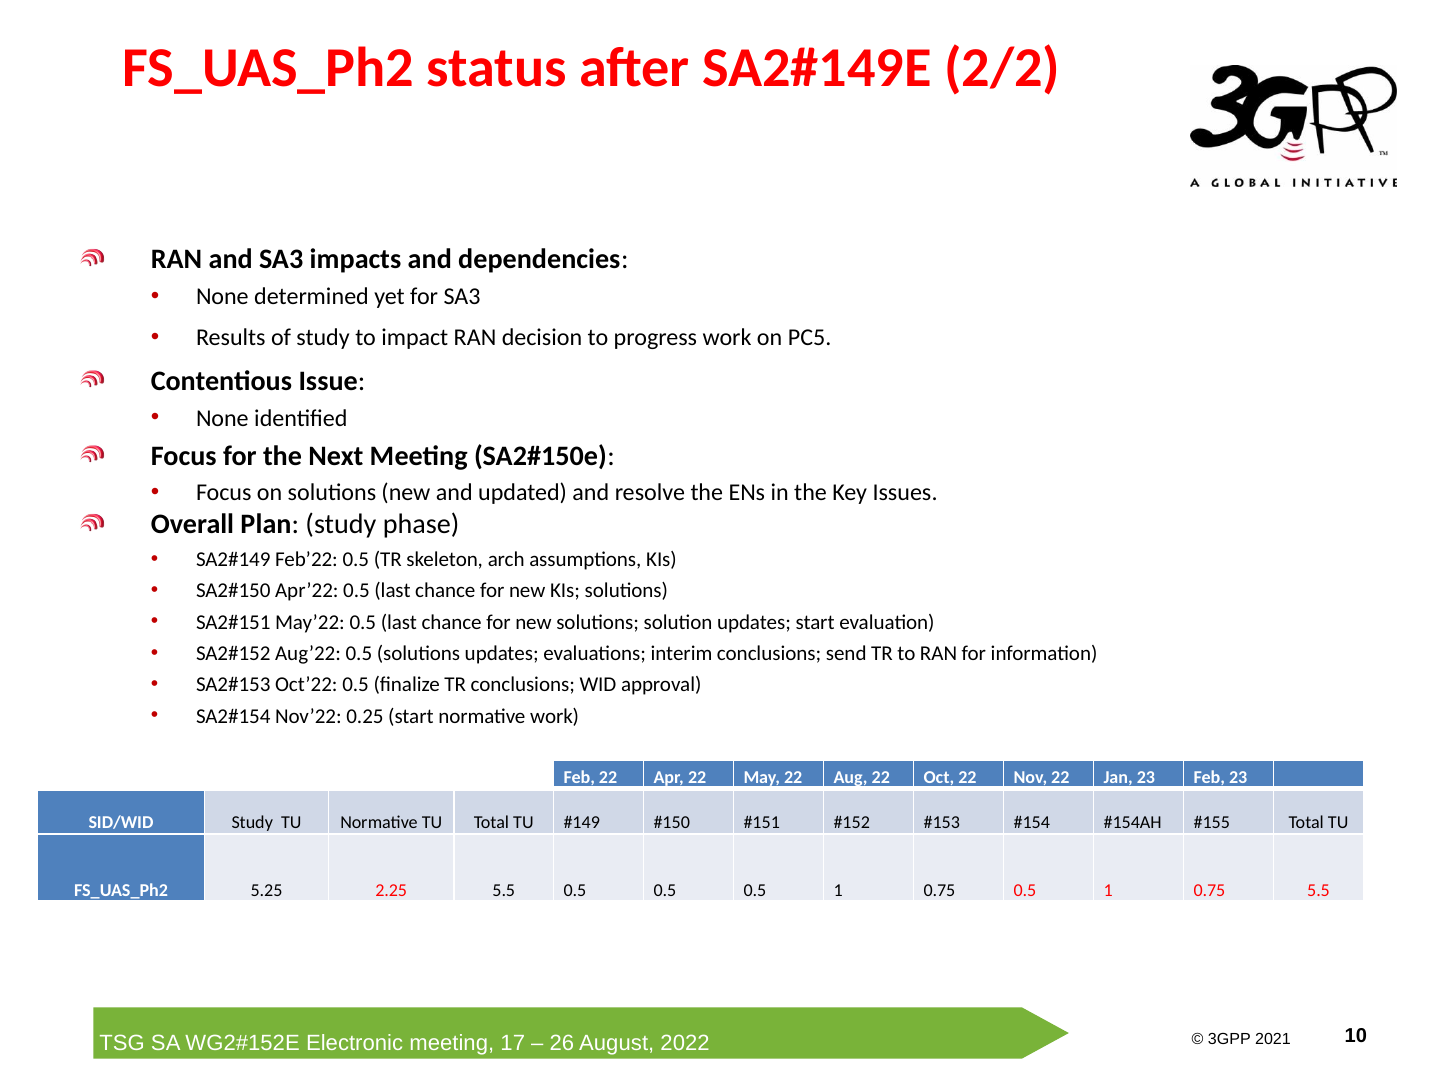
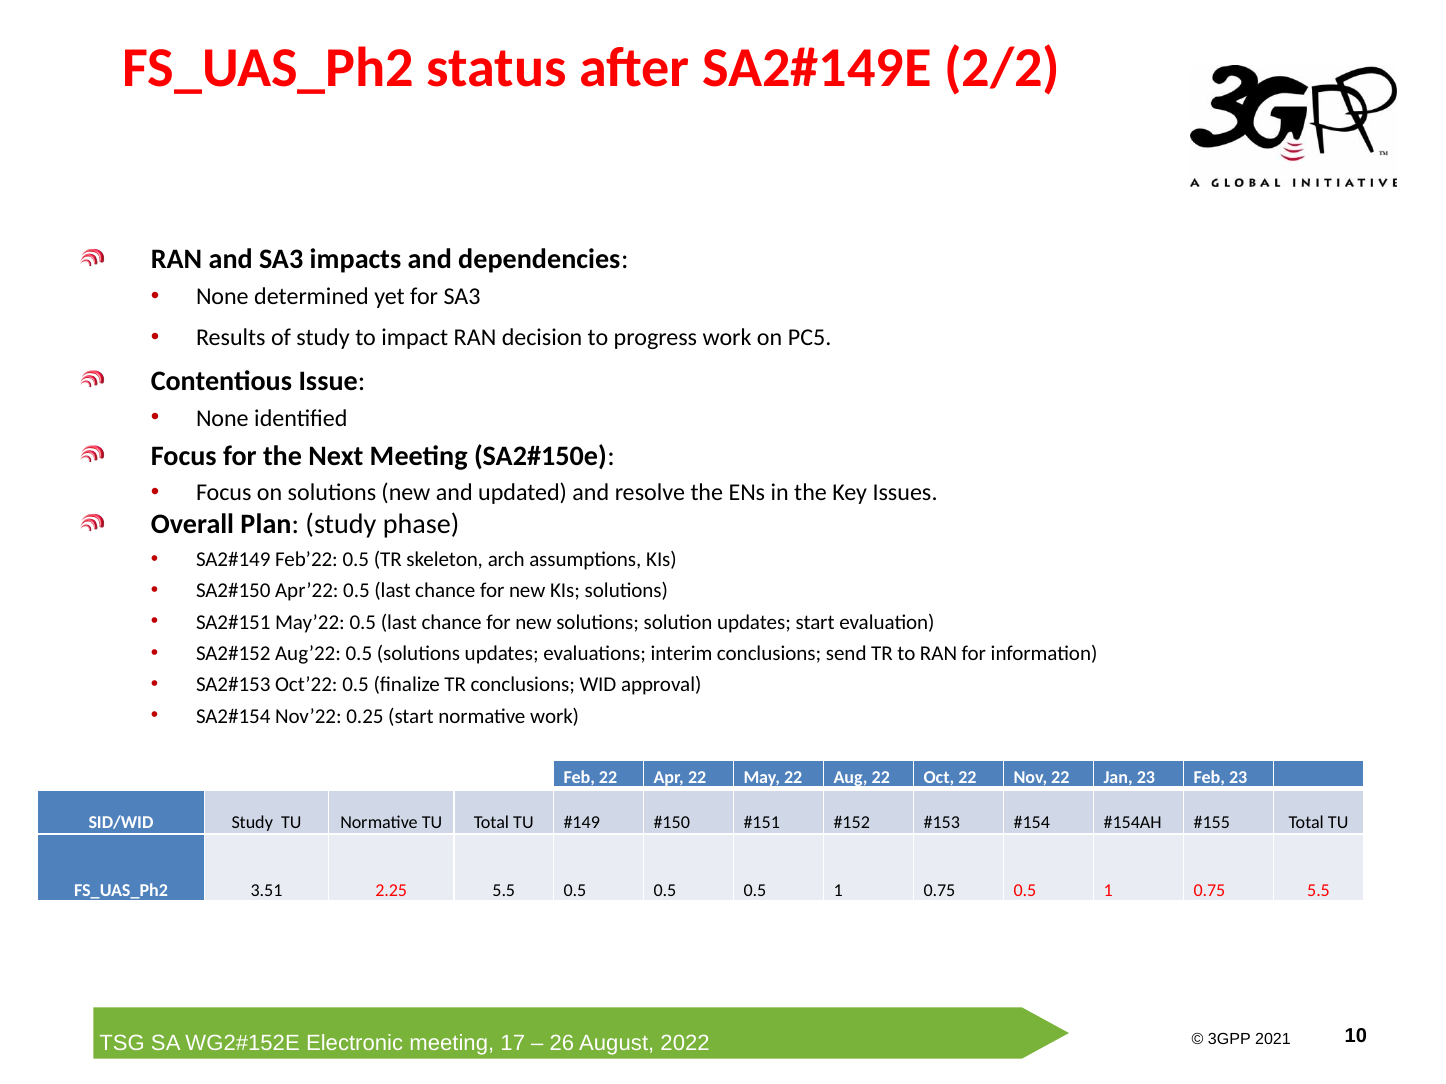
5.25: 5.25 -> 3.51
